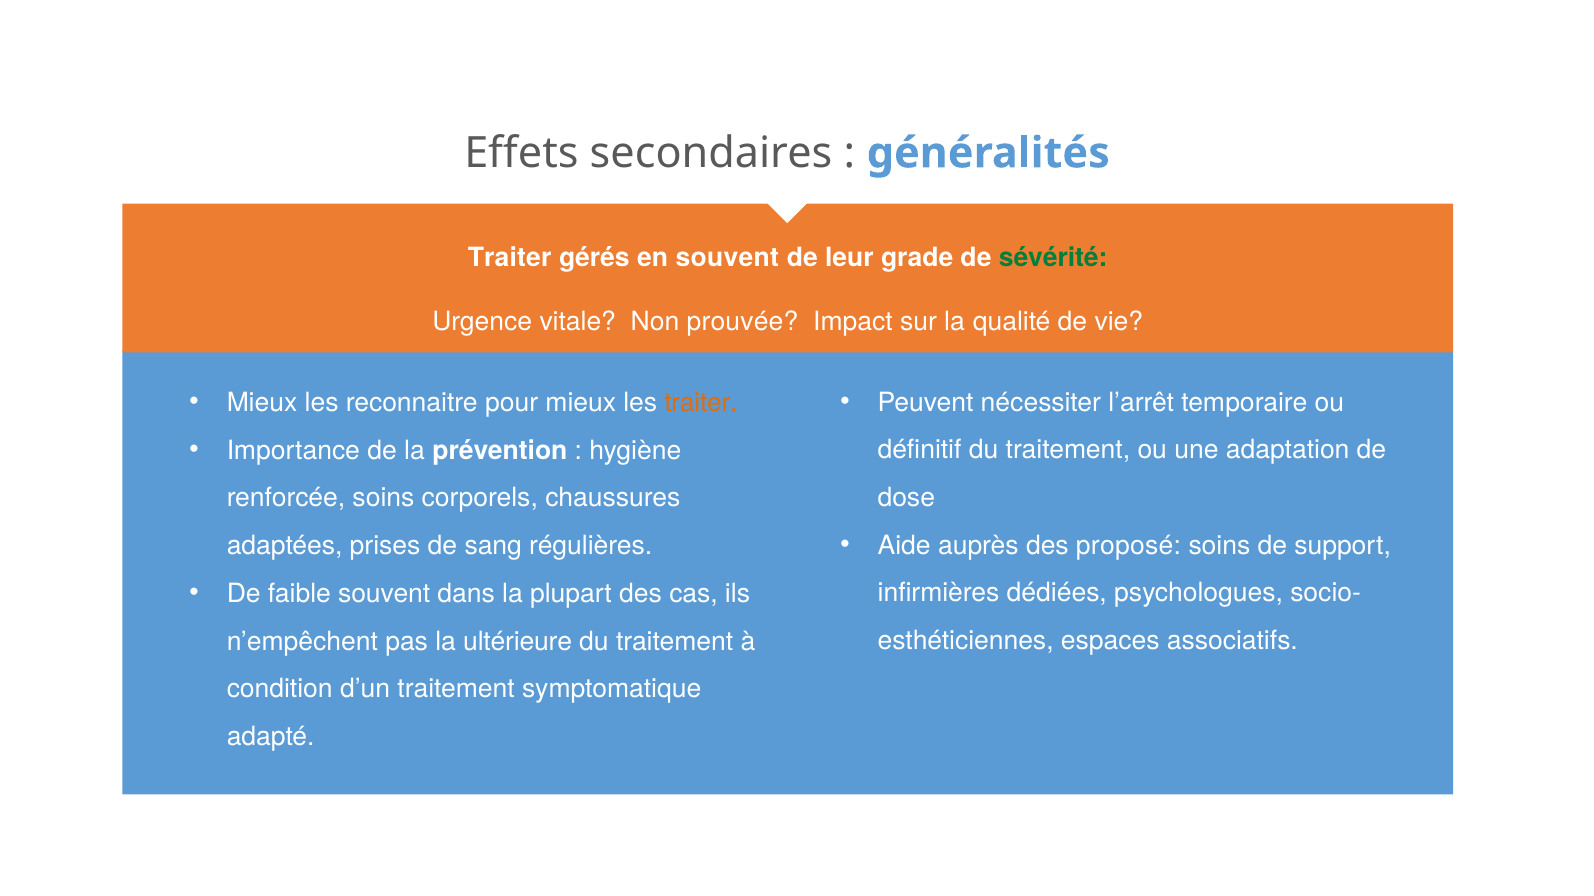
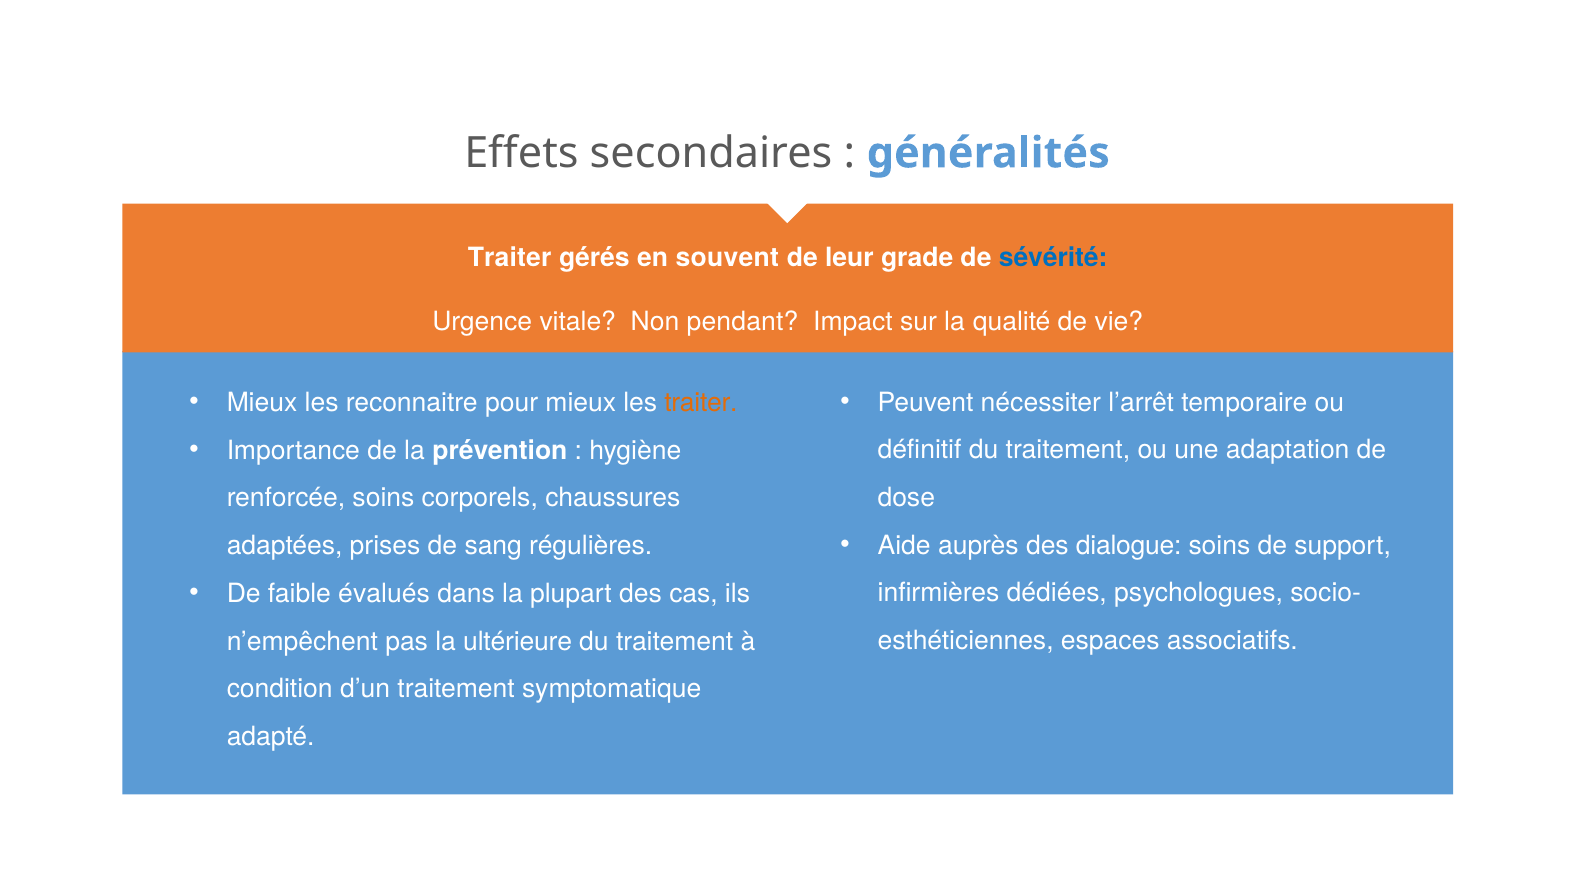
sévérité colour: green -> blue
prouvée: prouvée -> pendant
proposé: proposé -> dialogue
faible souvent: souvent -> évalués
